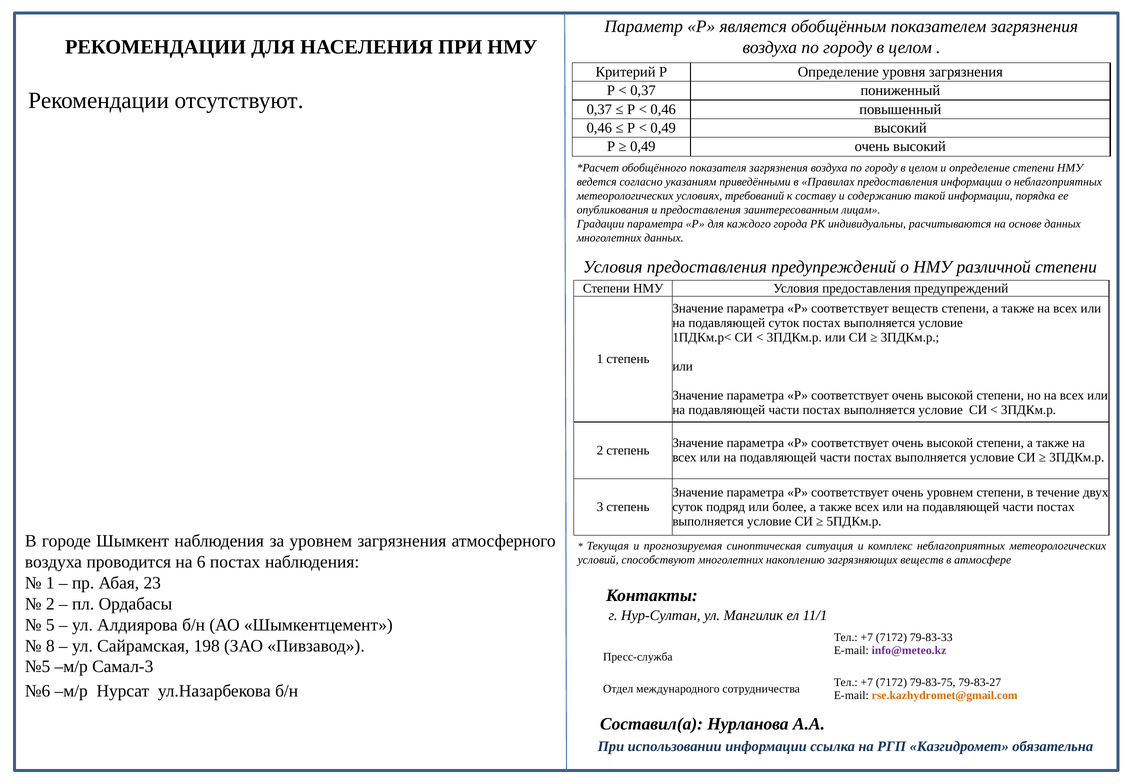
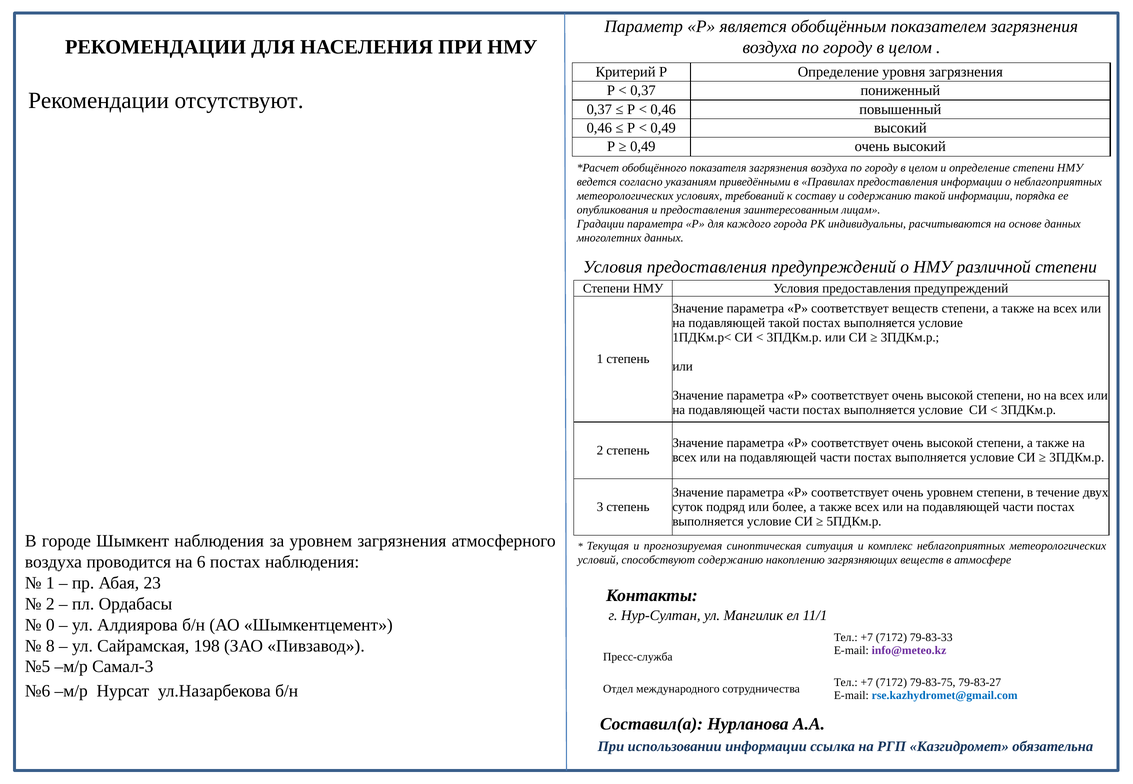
подавляющей суток: суток -> такой
способствуют многолетних: многолетних -> содержанию
5: 5 -> 0
rse.kazhydromet@gmail.com colour: orange -> blue
